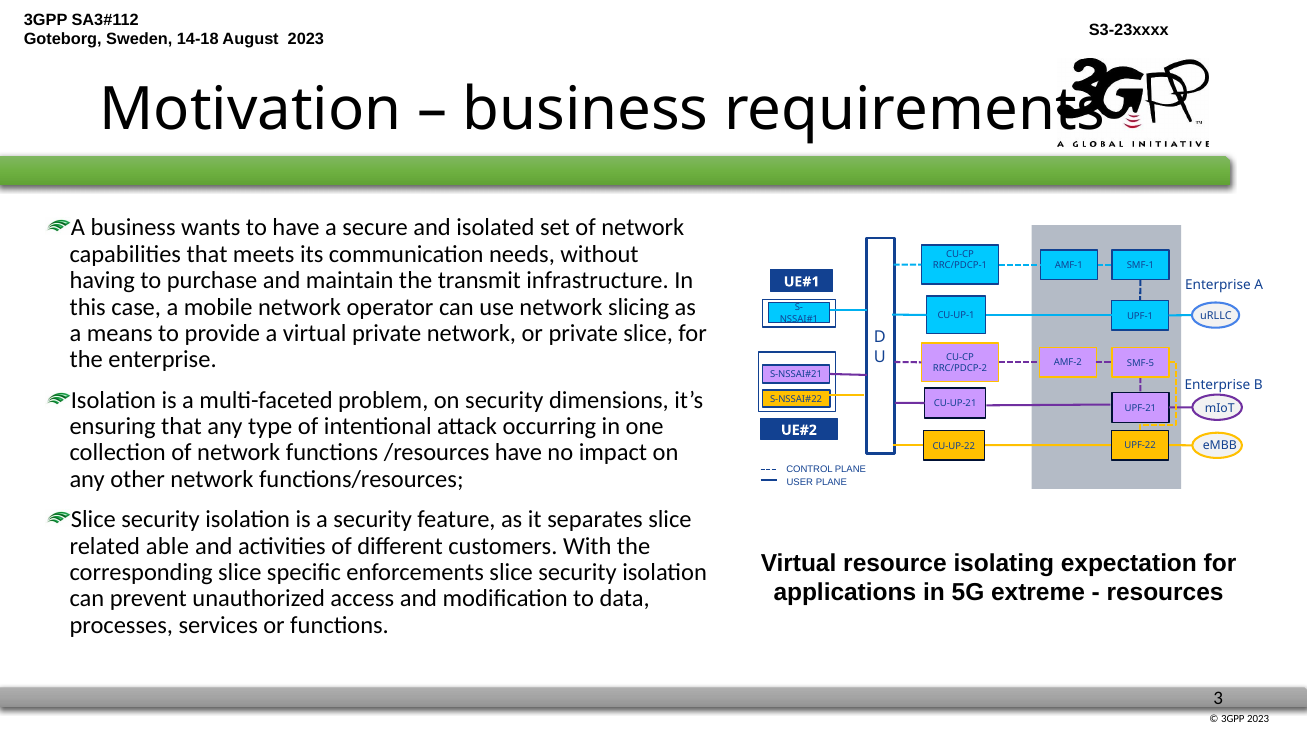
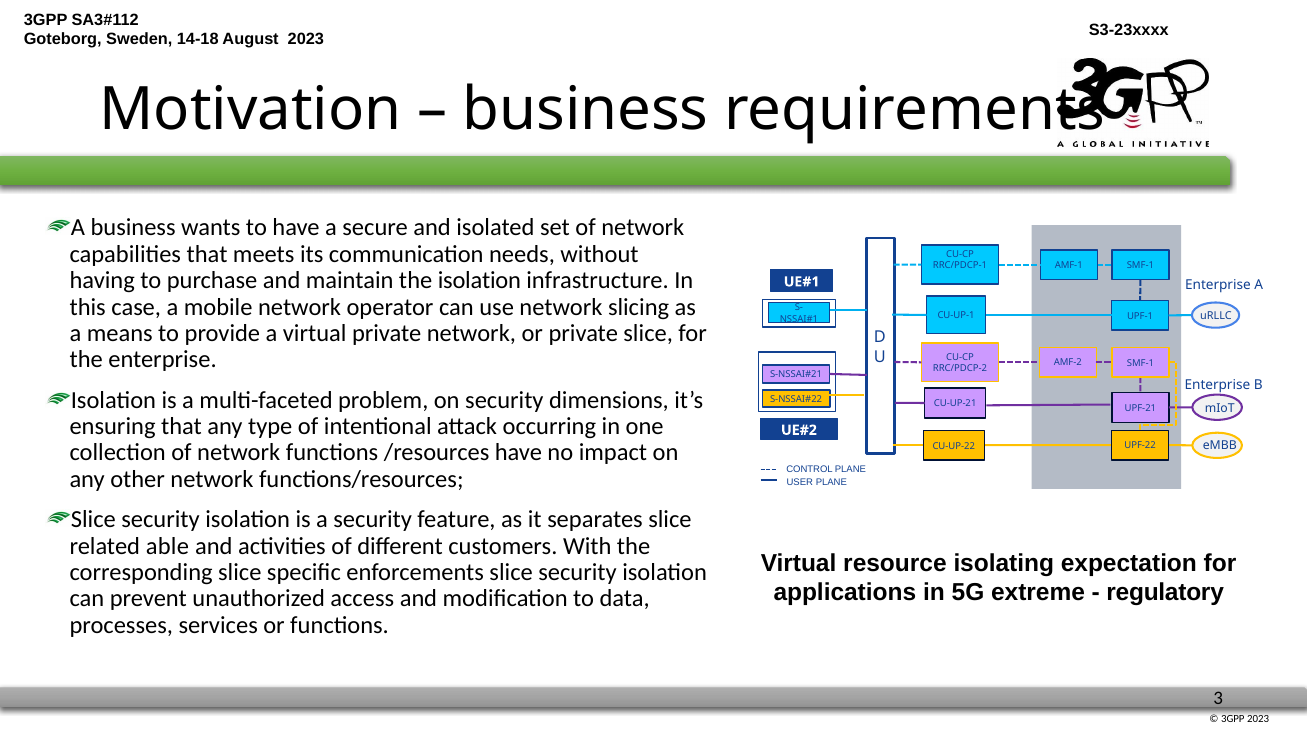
the transmit: transmit -> isolation
SMF-5 at (1140, 363): SMF-5 -> SMF-1
resources: resources -> regulatory
